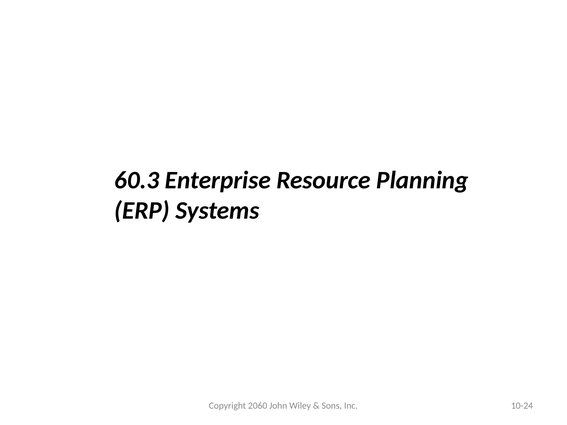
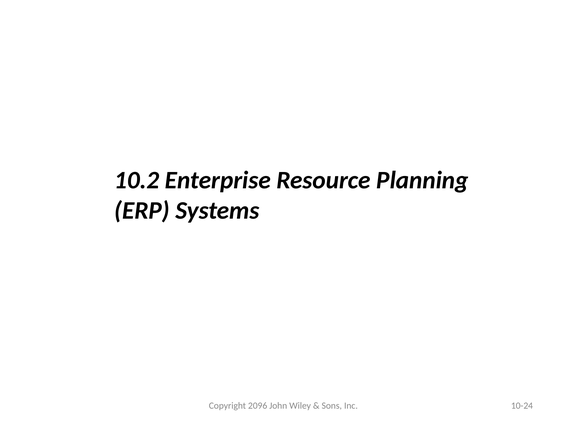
60.3: 60.3 -> 10.2
2060: 2060 -> 2096
